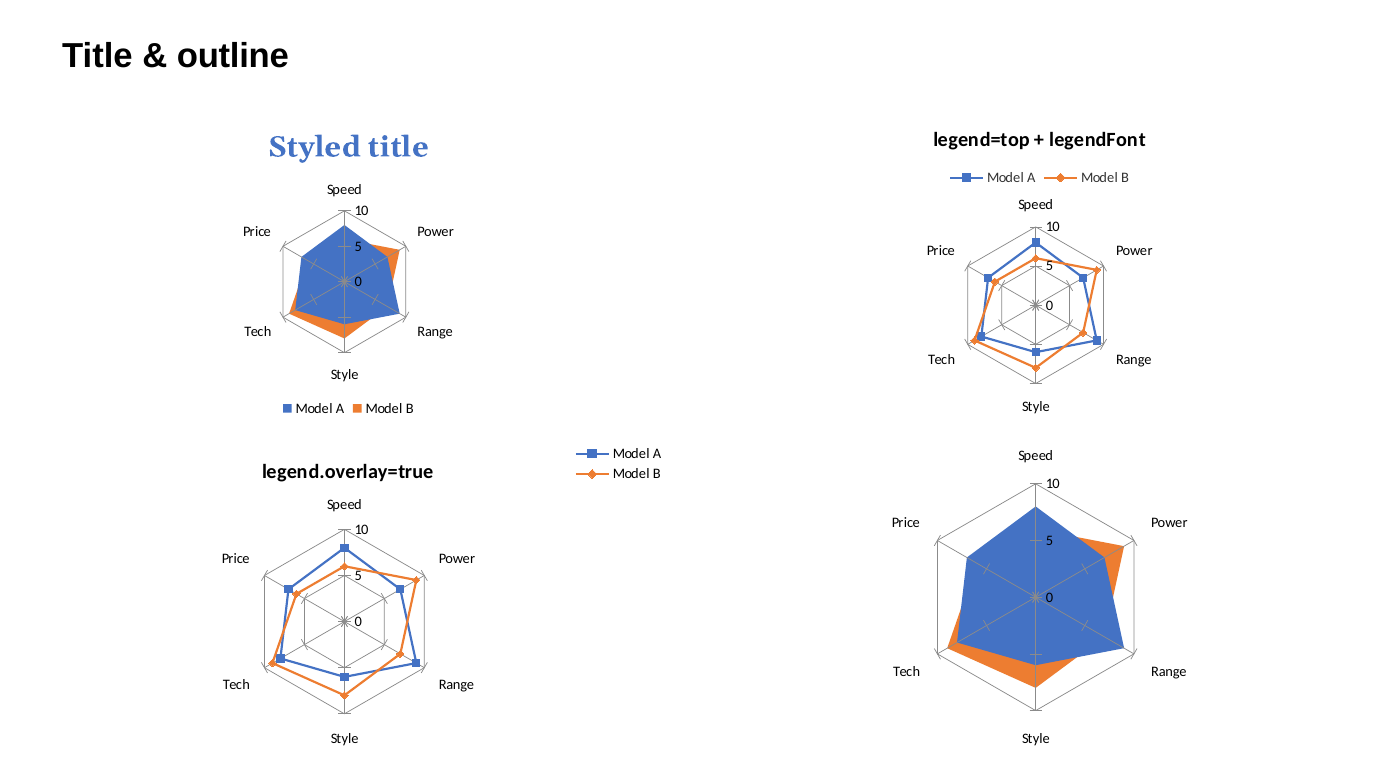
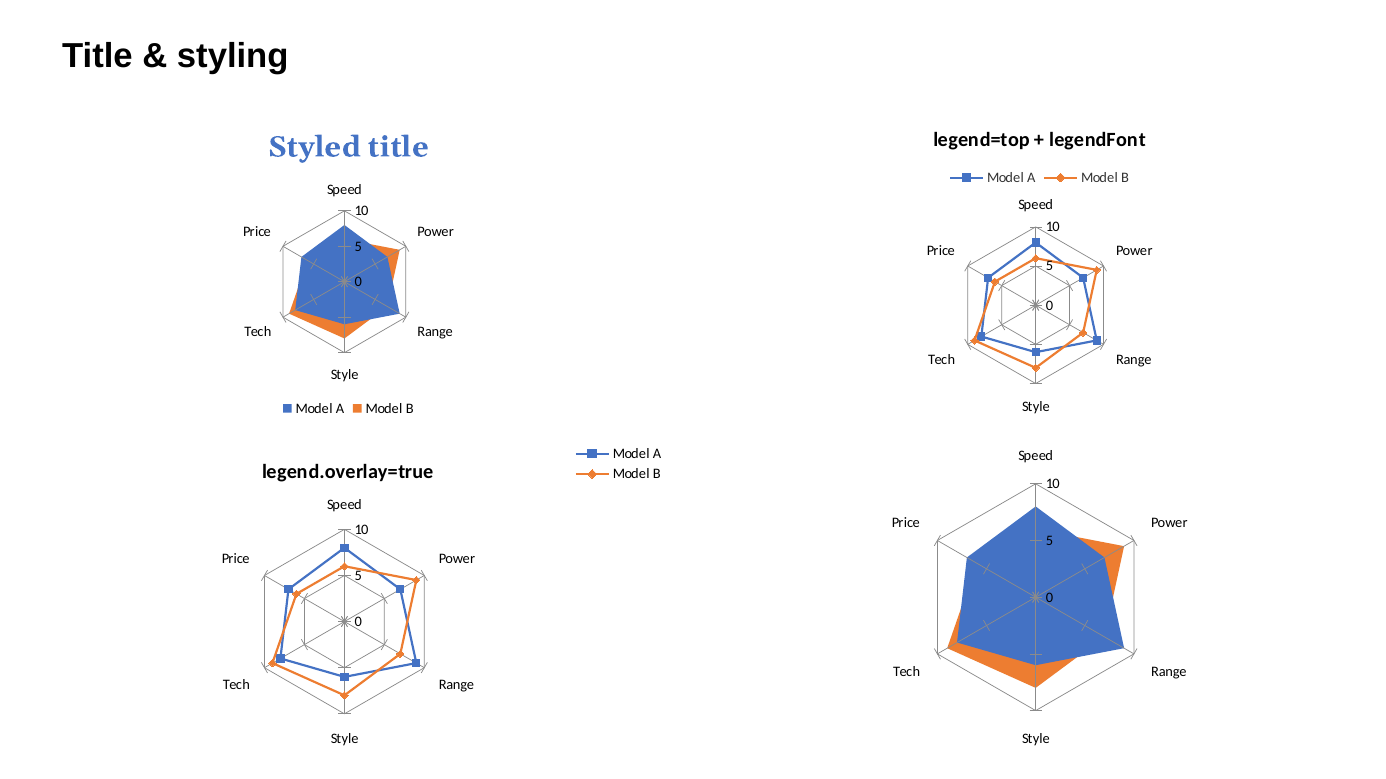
outline: outline -> styling
